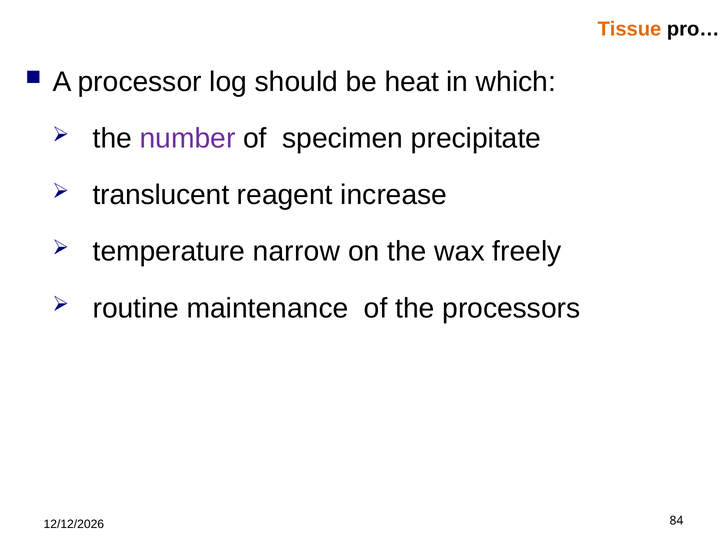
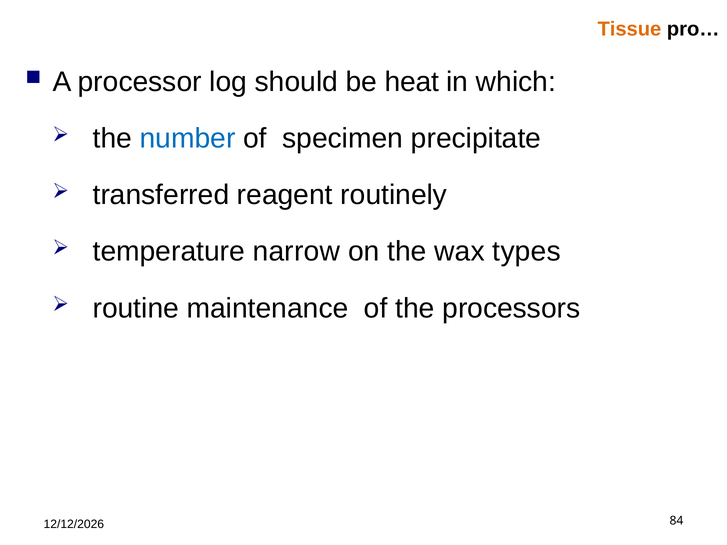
number colour: purple -> blue
translucent: translucent -> transferred
increase: increase -> routinely
freely: freely -> types
